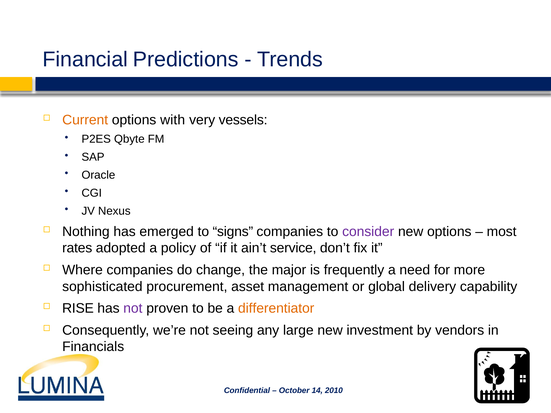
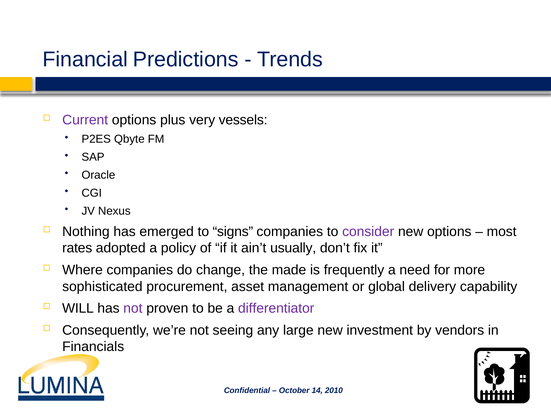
Current colour: orange -> purple
with: with -> plus
service: service -> usually
major: major -> made
RISE: RISE -> WILL
differentiator colour: orange -> purple
